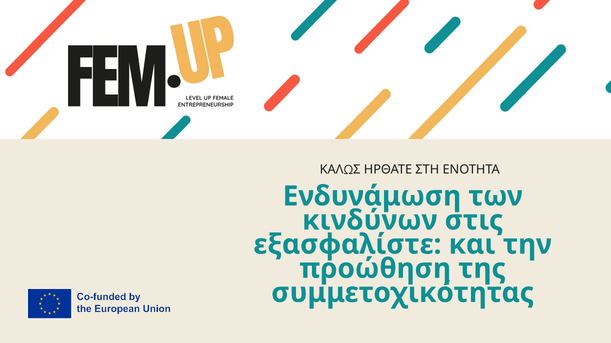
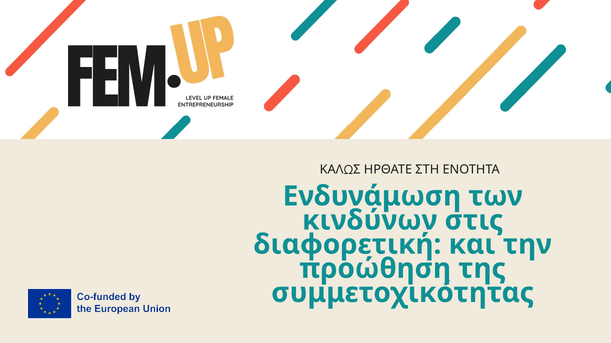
εξασφαλίστε: εξασφαλίστε -> διαφορετική
